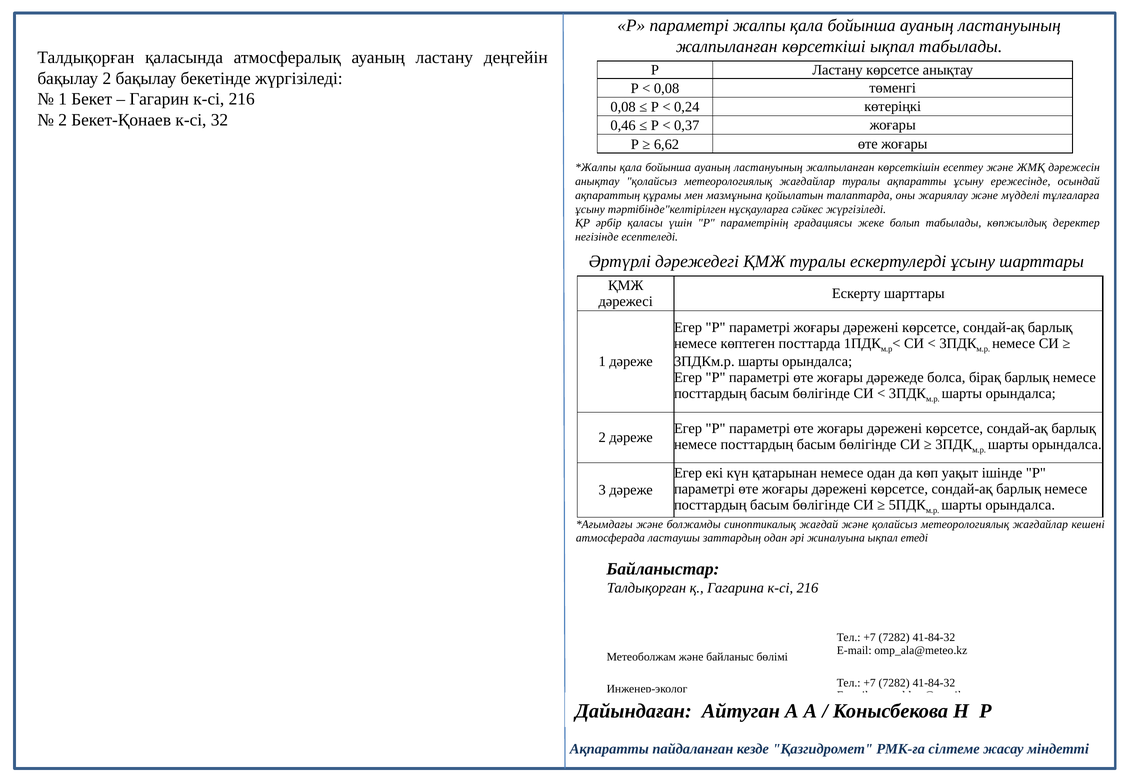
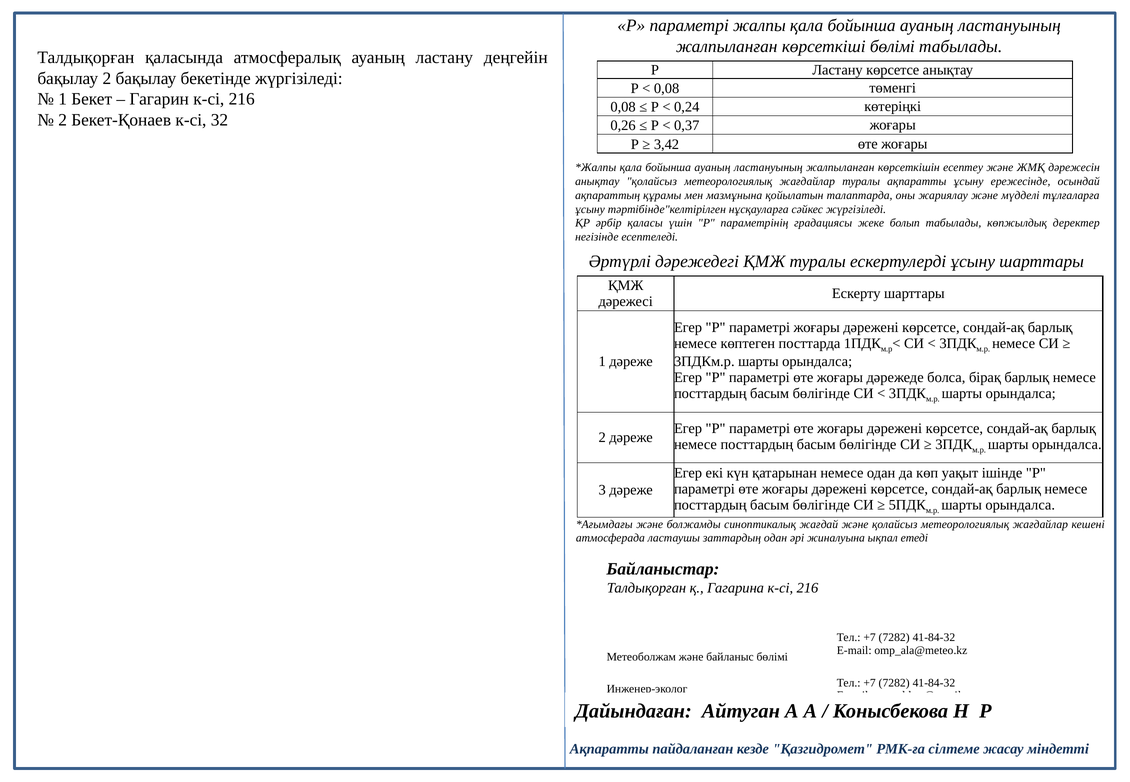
көрсеткіші ықпал: ықпал -> бөлімі
0,46: 0,46 -> 0,26
6,62: 6,62 -> 3,42
